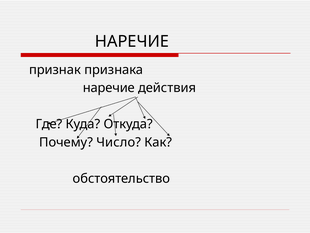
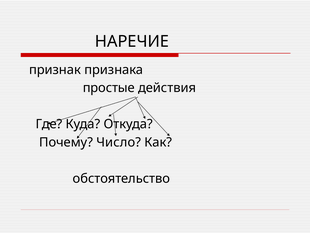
наречие at (109, 88): наречие -> простые
